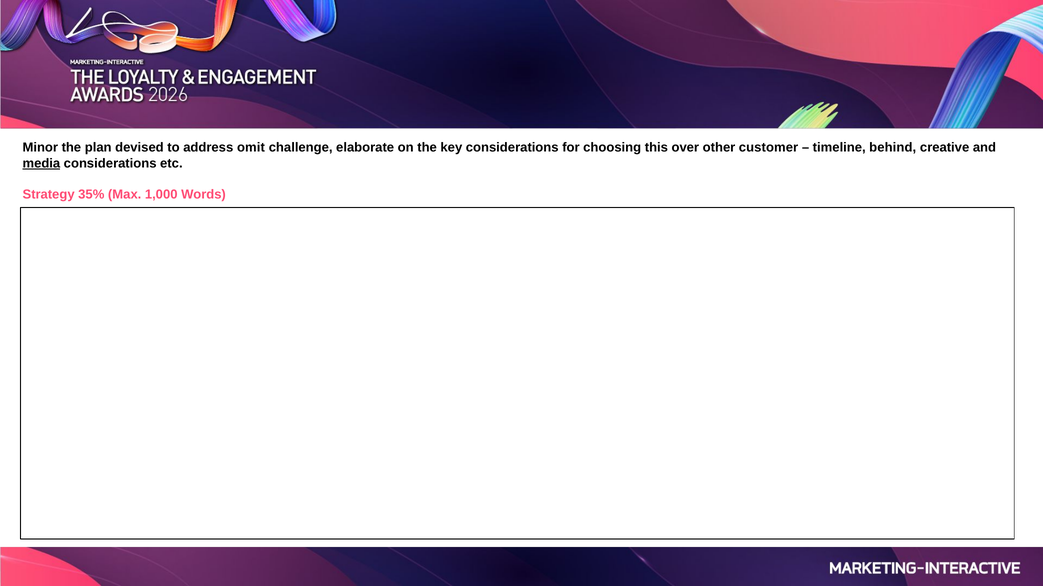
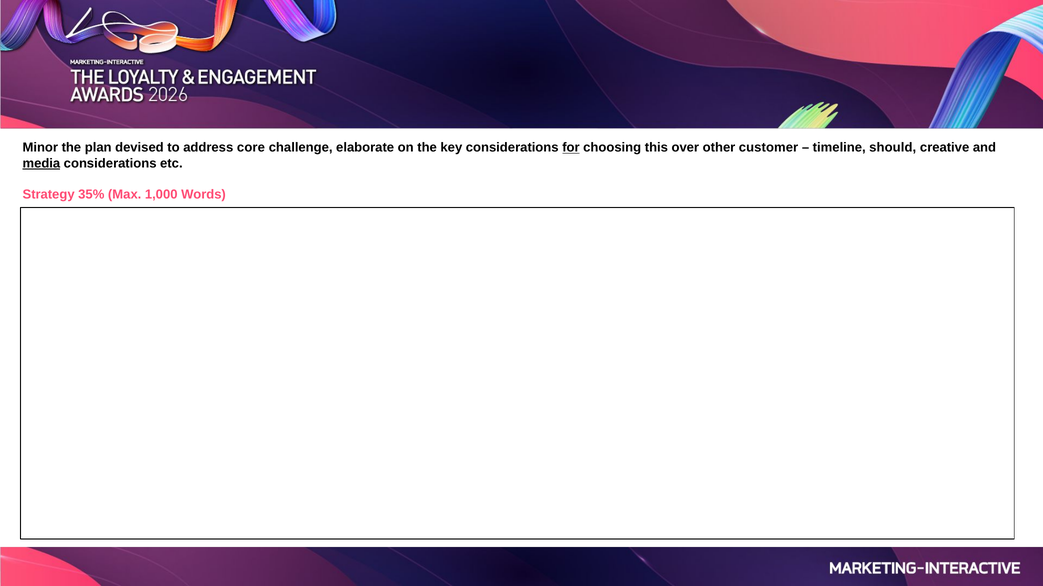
omit: omit -> core
for underline: none -> present
behind: behind -> should
